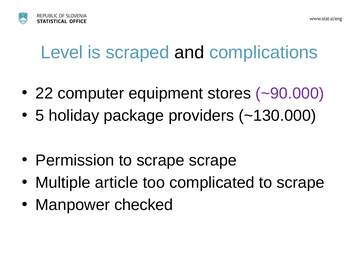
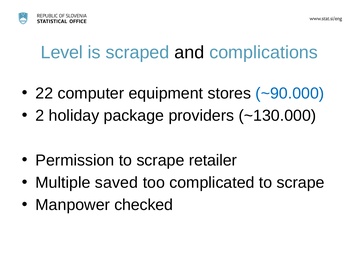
~90.000 colour: purple -> blue
5: 5 -> 2
scrape scrape: scrape -> retailer
article: article -> saved
